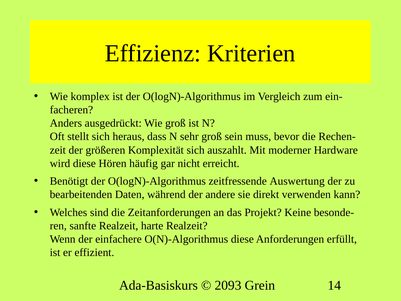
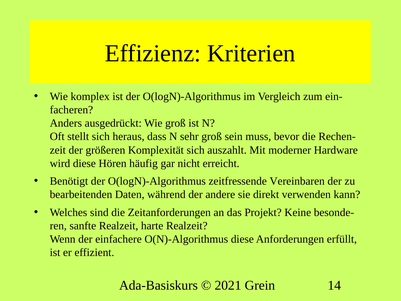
Auswertung: Auswertung -> Vereinbaren
2093: 2093 -> 2021
